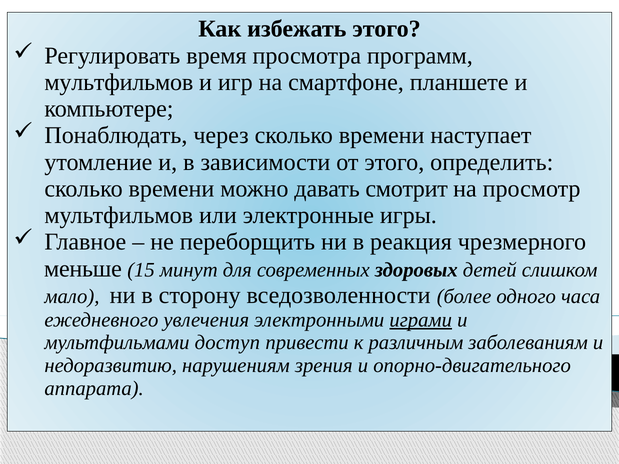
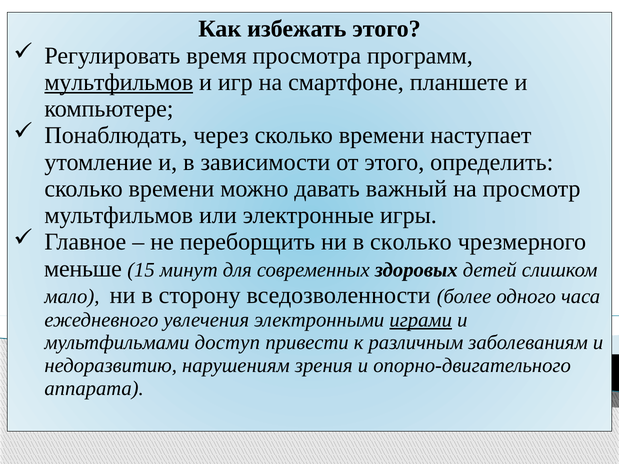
мультфильмов at (119, 82) underline: none -> present
смотрит: смотрит -> важный
в реакция: реакция -> сколько
